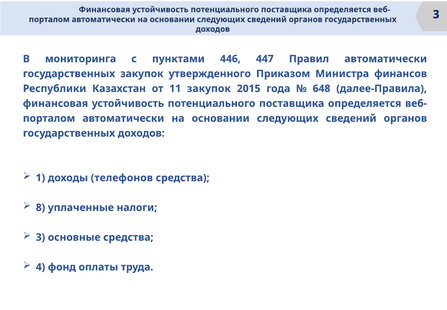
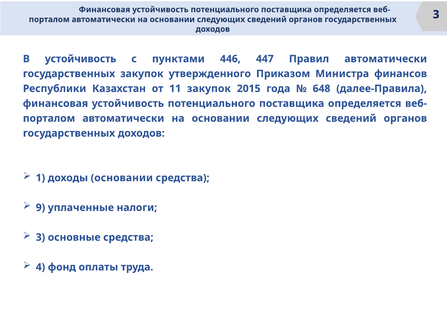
В мониторинга: мониторинга -> устойчивость
доходы телефонов: телефонов -> основании
8: 8 -> 9
